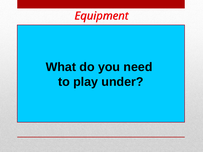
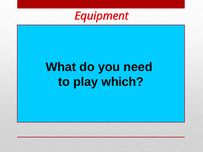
under: under -> which
